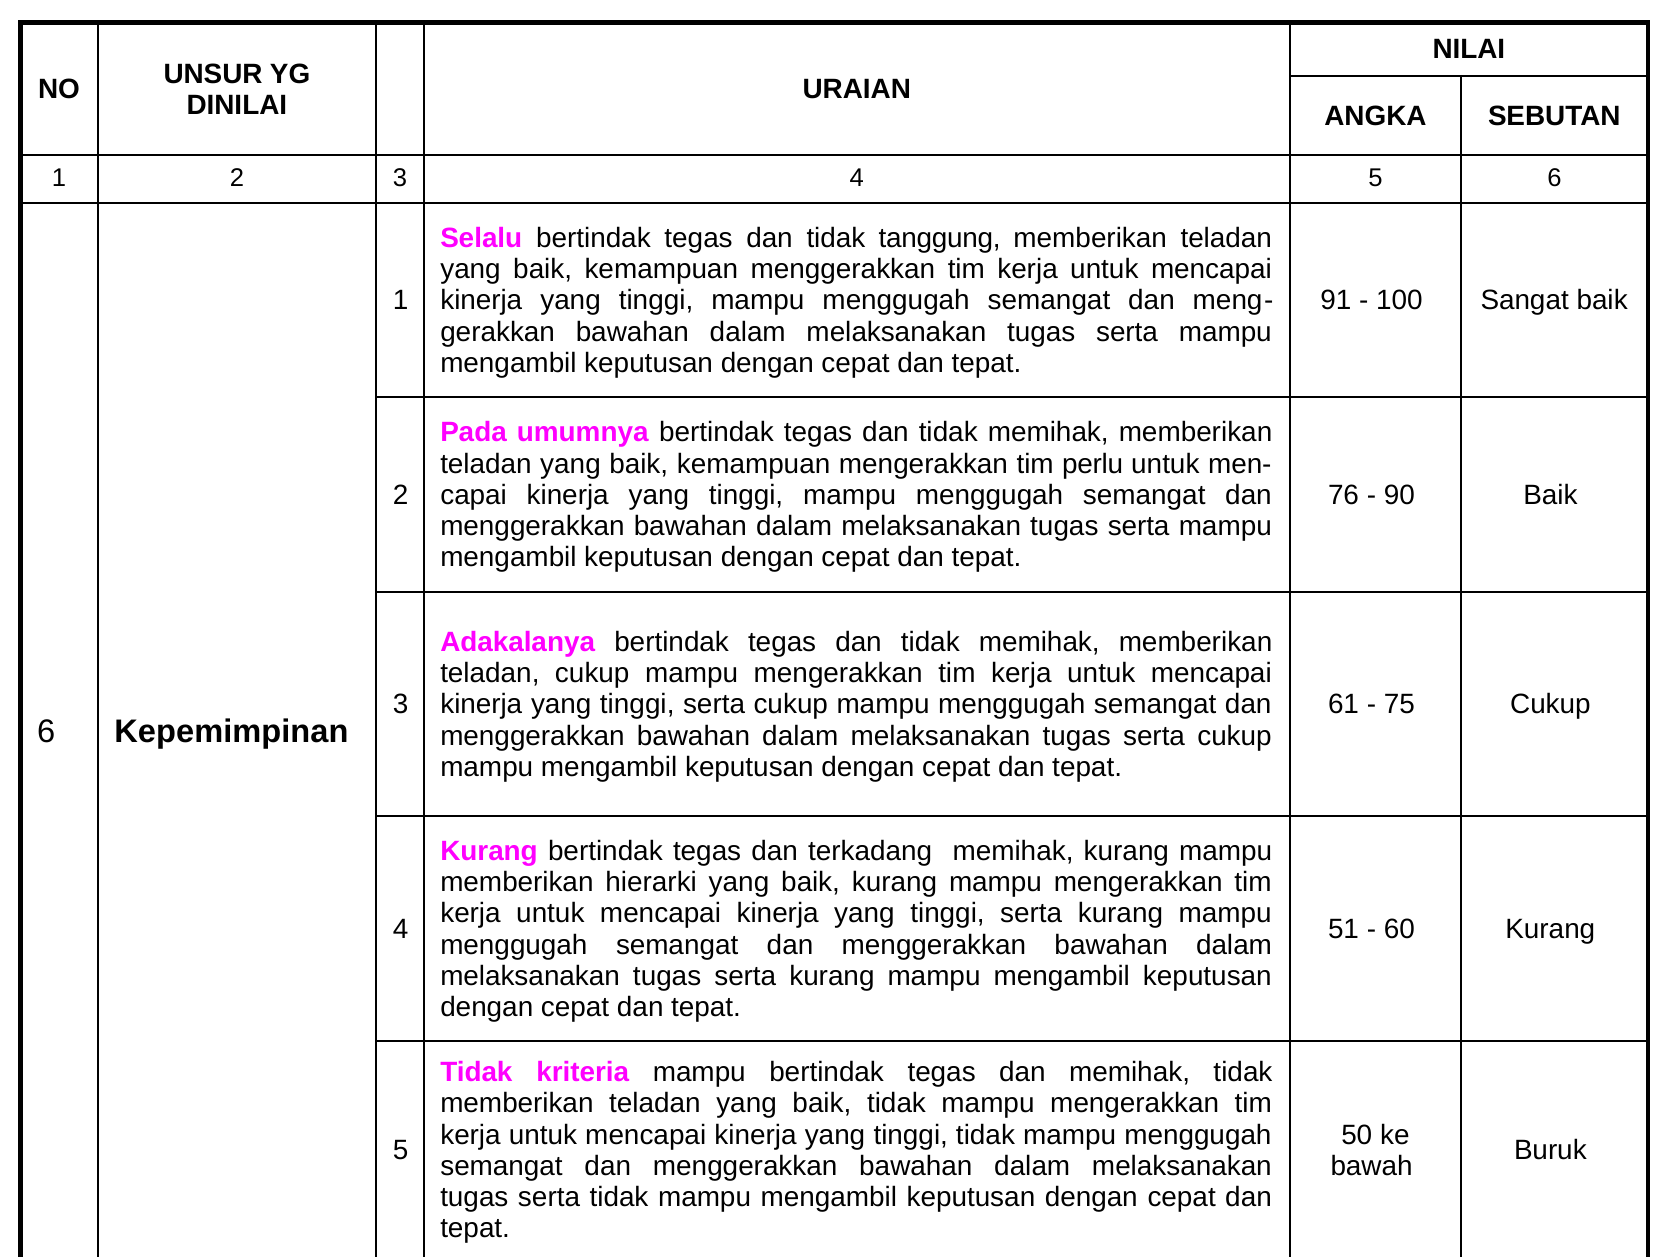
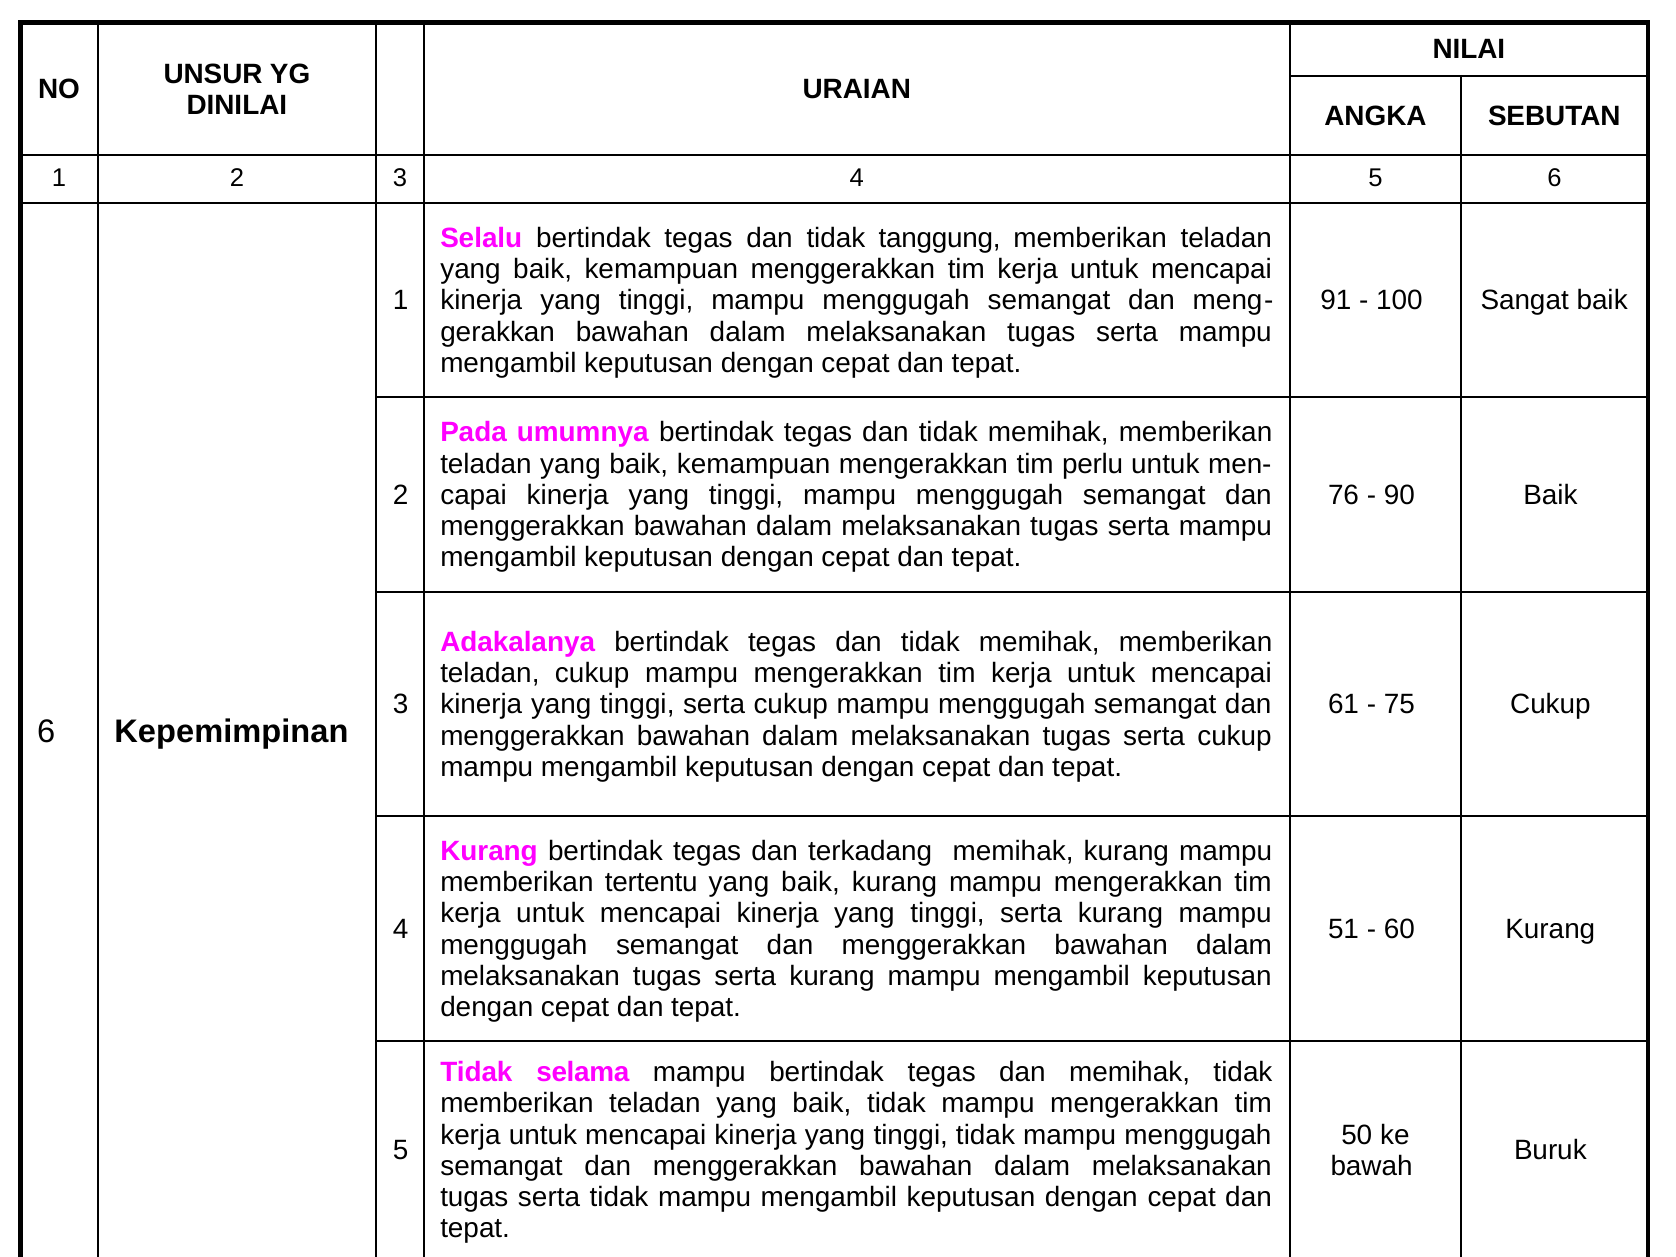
hierarki: hierarki -> tertentu
kriteria: kriteria -> selama
